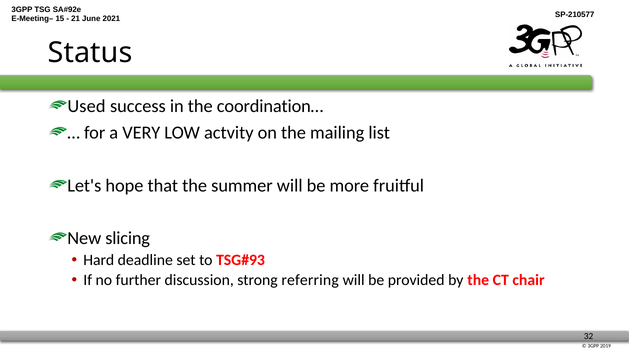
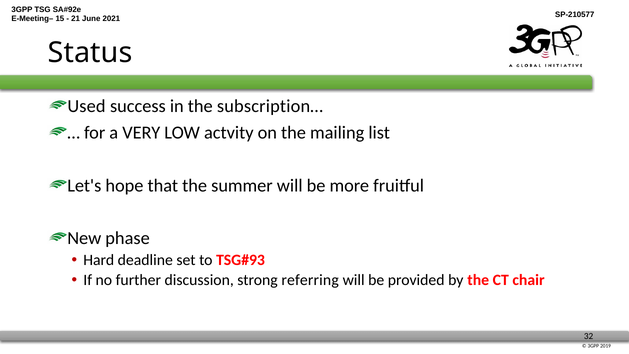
coordination…: coordination… -> subscription…
slicing: slicing -> phase
